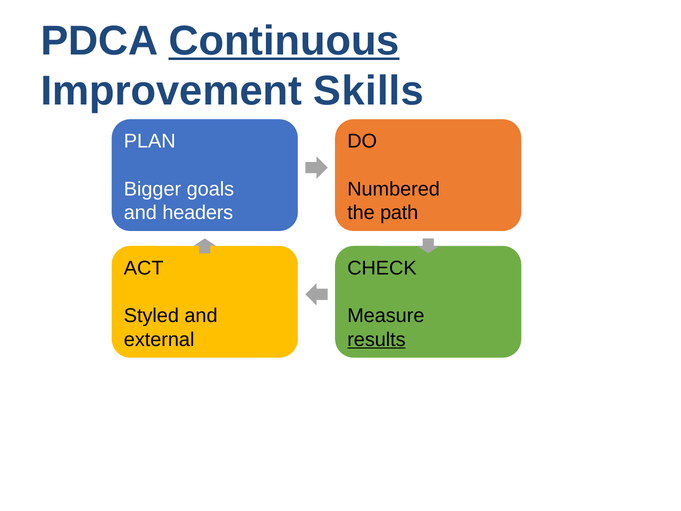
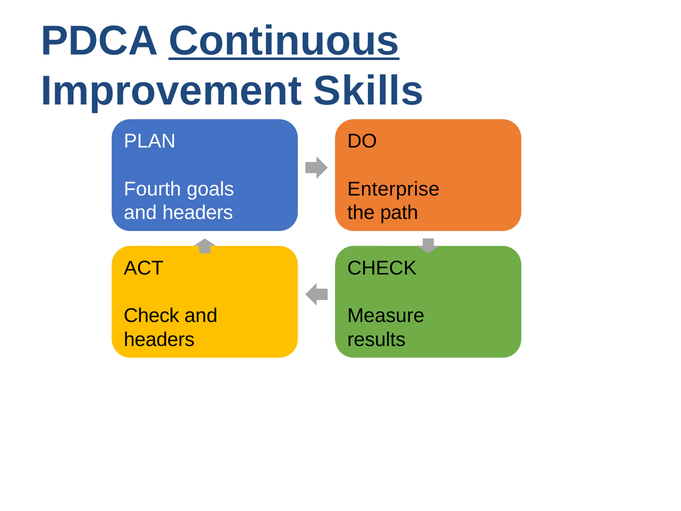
Bigger: Bigger -> Fourth
Numbered: Numbered -> Enterprise
Styled at (151, 316): Styled -> Check
external at (159, 339): external -> headers
results underline: present -> none
